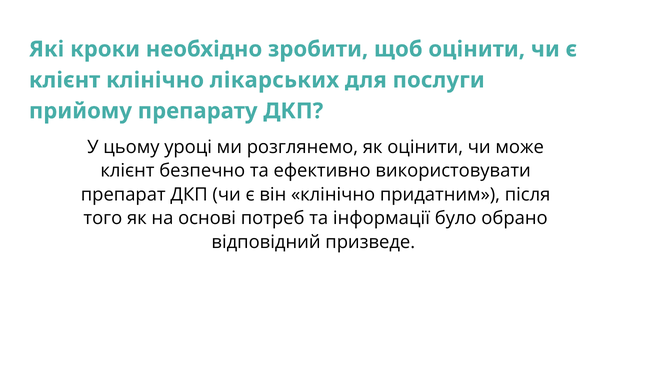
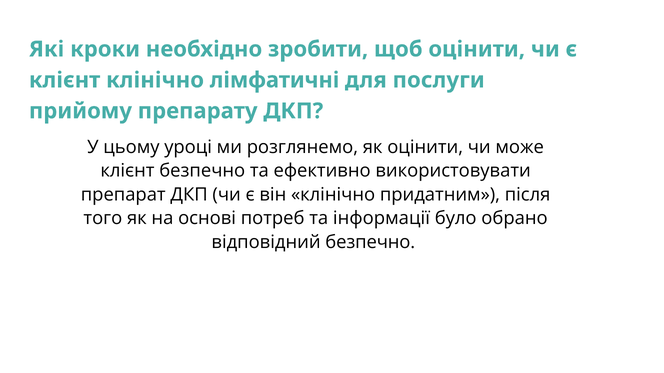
лікарських: лікарських -> лімфатичні
відповідний призведе: призведе -> безпечно
